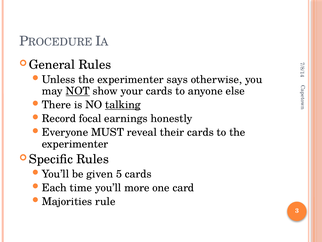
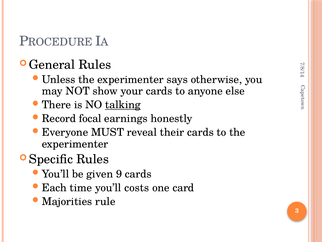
NOT underline: present -> none
5: 5 -> 9
more: more -> costs
